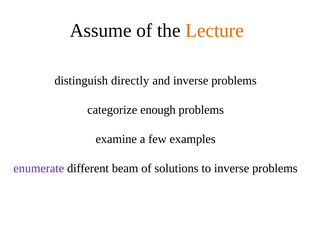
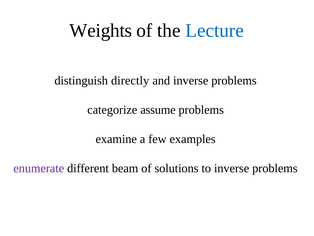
Assume: Assume -> Weights
Lecture colour: orange -> blue
enough: enough -> assume
